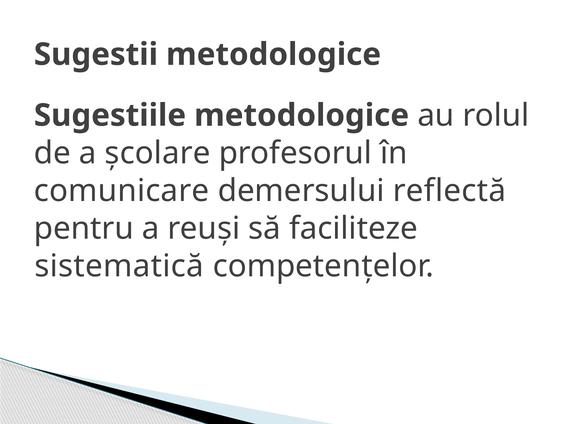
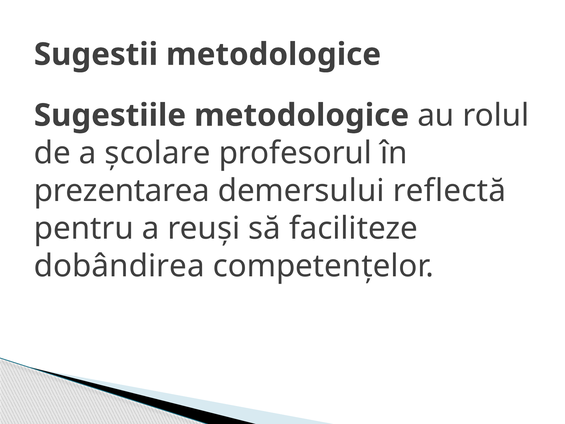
comunicare: comunicare -> prezentarea
sistematică: sistematică -> dobândirea
